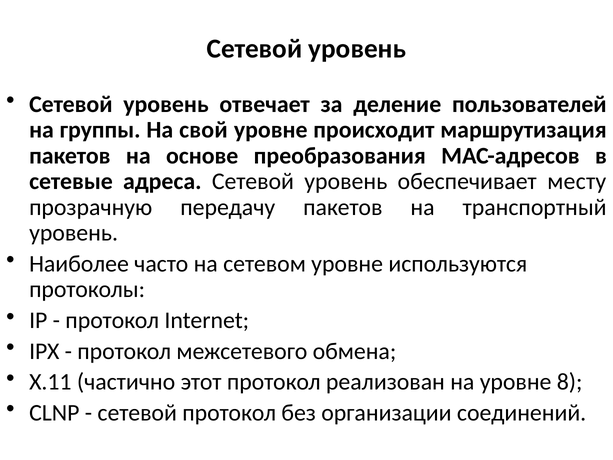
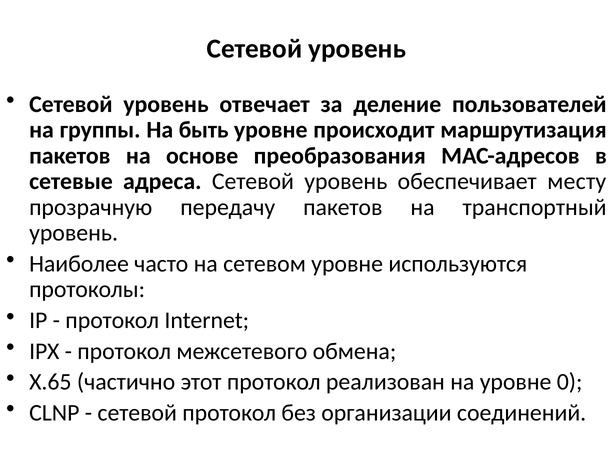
свой: свой -> быть
X.11: X.11 -> X.65
8: 8 -> 0
